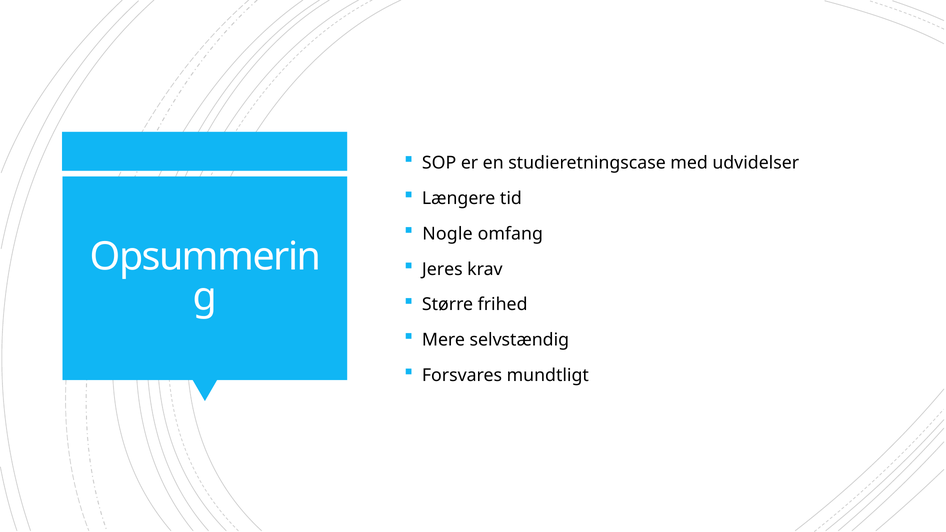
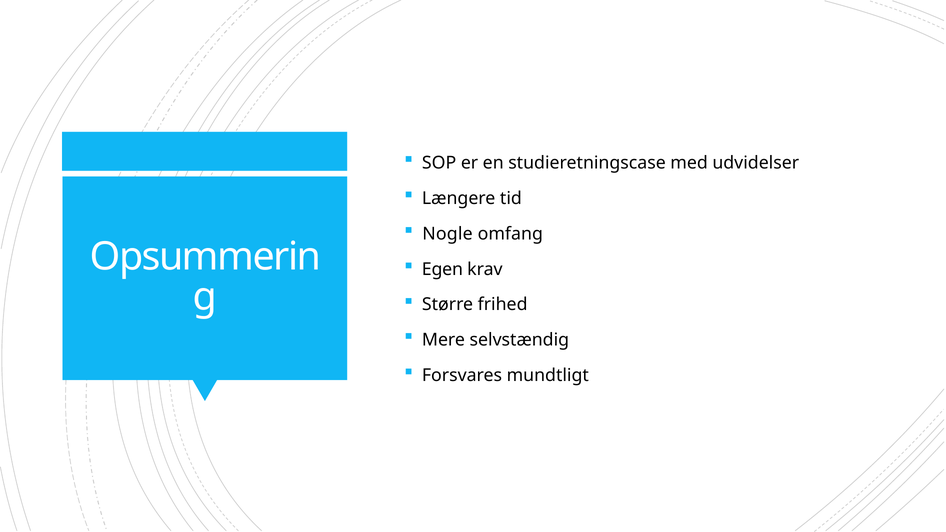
Jeres: Jeres -> Egen
